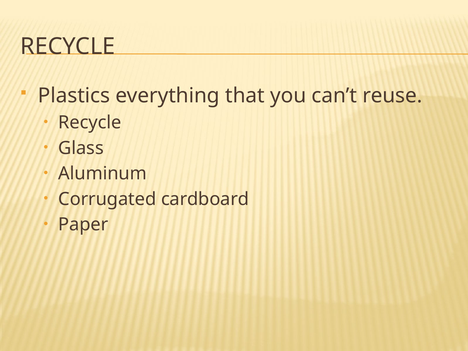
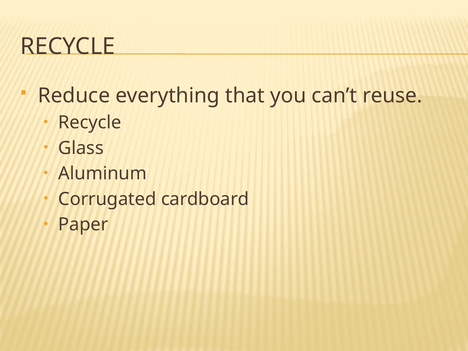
Plastics: Plastics -> Reduce
